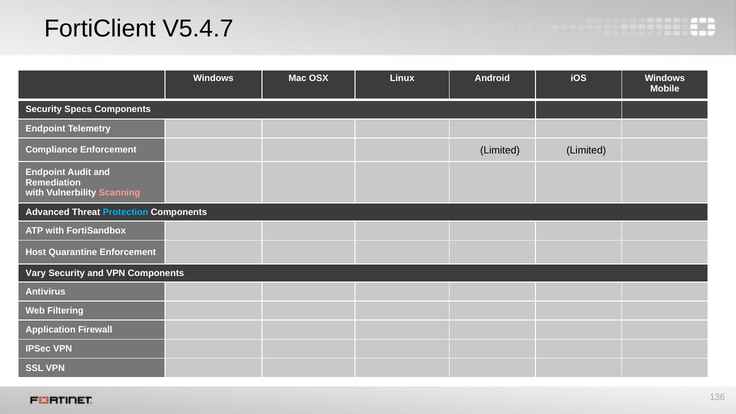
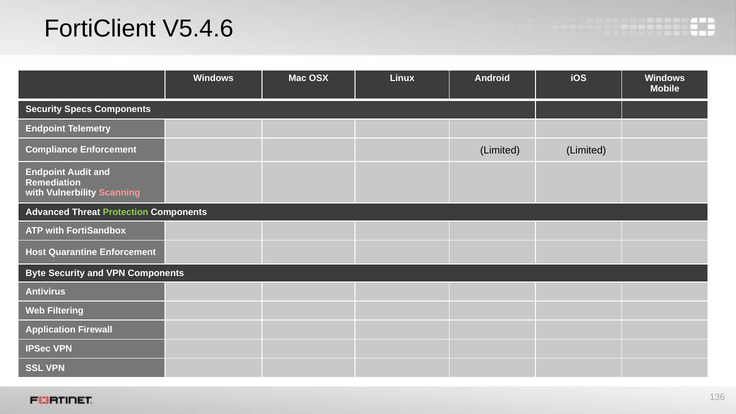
V5.4.7: V5.4.7 -> V5.4.6
Protection colour: light blue -> light green
Vary: Vary -> Byte
